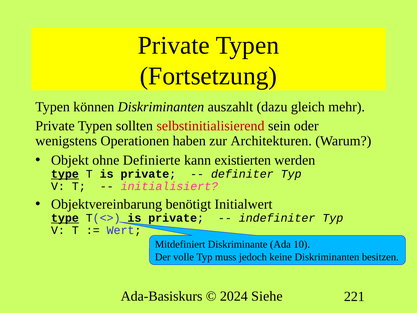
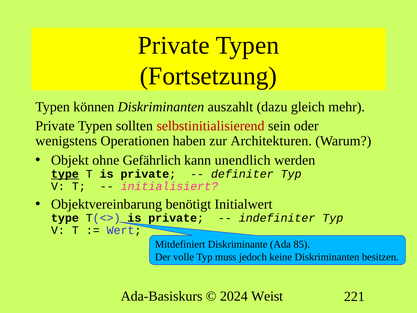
Definierte: Definierte -> Gefährlich
existierten: existierten -> unendlich
type at (65, 218) underline: present -> none
10: 10 -> 85
Siehe: Siehe -> Weist
